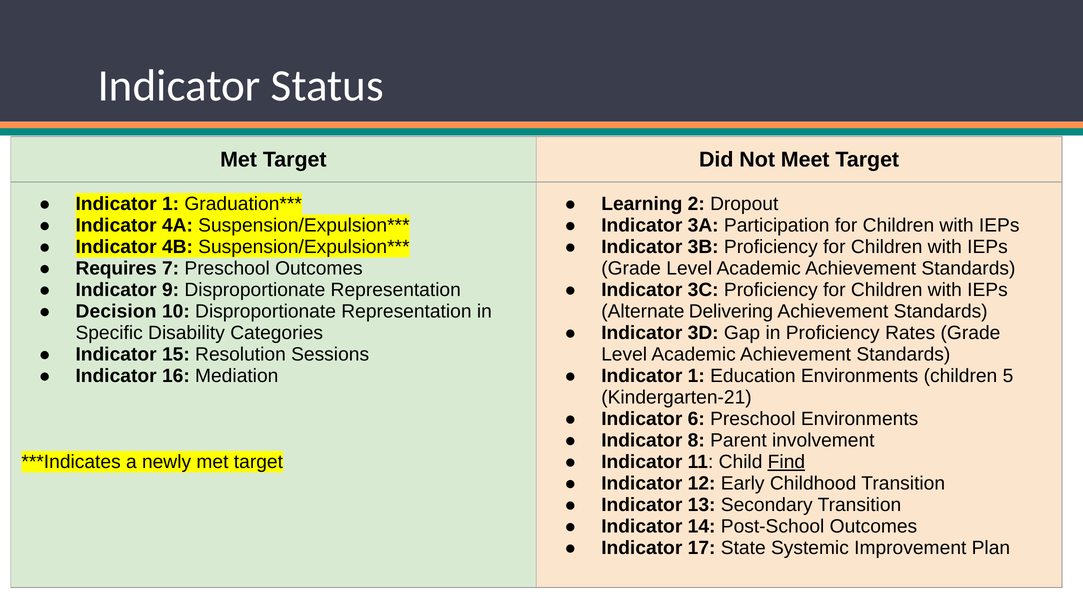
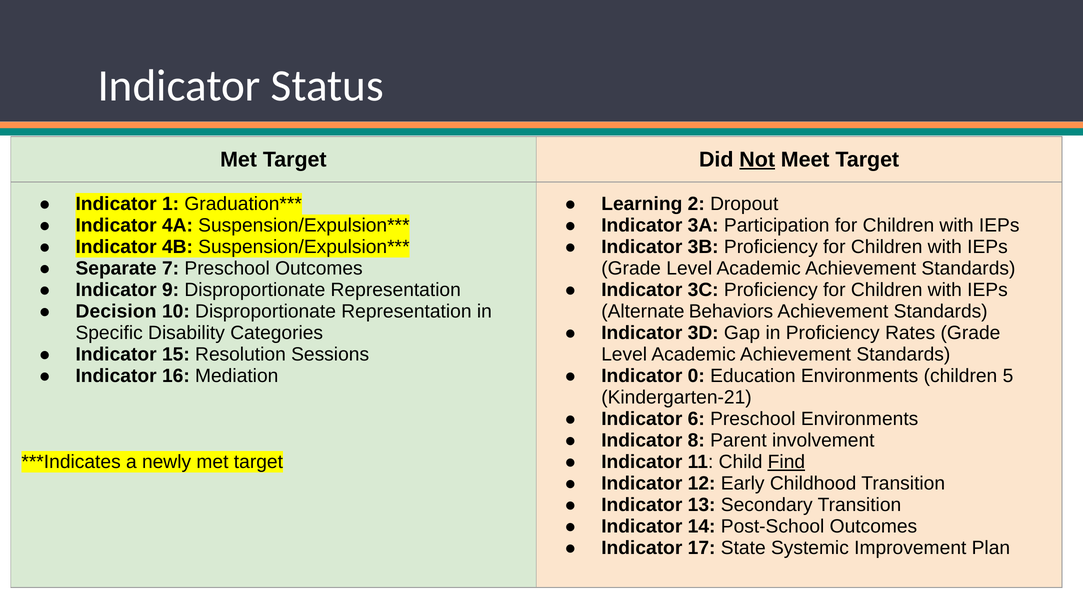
Not underline: none -> present
Requires: Requires -> Separate
Delivering: Delivering -> Behaviors
1 at (696, 376): 1 -> 0
